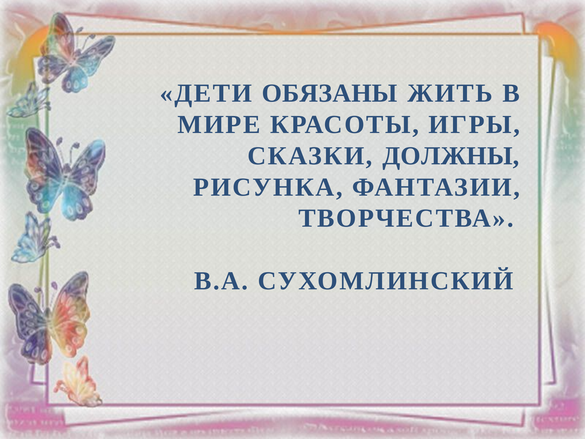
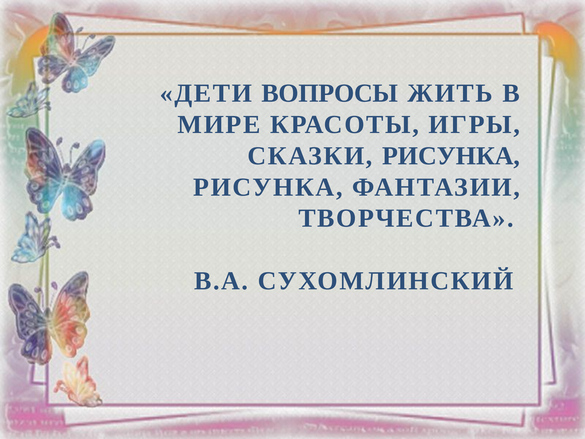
ОБЯЗАНЫ: ОБЯЗАНЫ -> ВОПРОСЫ
СКАЗКИ ДОЛЖНЫ: ДОЛЖНЫ -> РИСУНКА
